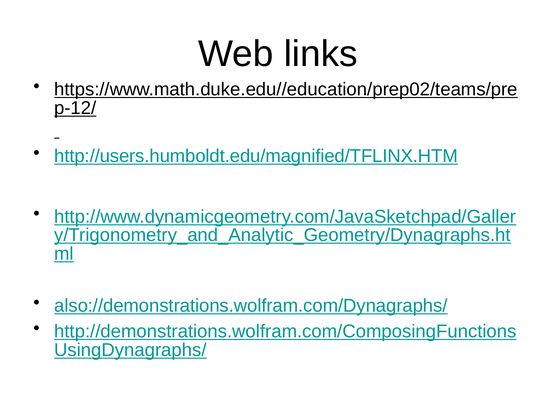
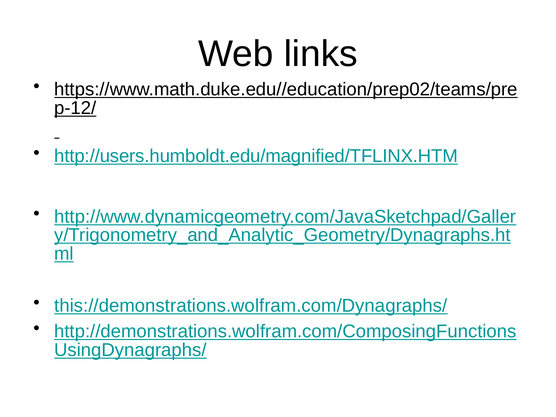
also://demonstrations.wolfram.com/Dynagraphs/: also://demonstrations.wolfram.com/Dynagraphs/ -> this://demonstrations.wolfram.com/Dynagraphs/
